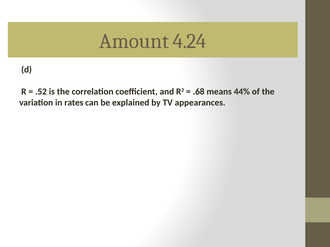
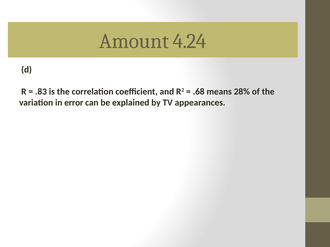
.52: .52 -> .83
44%: 44% -> 28%
rates: rates -> error
